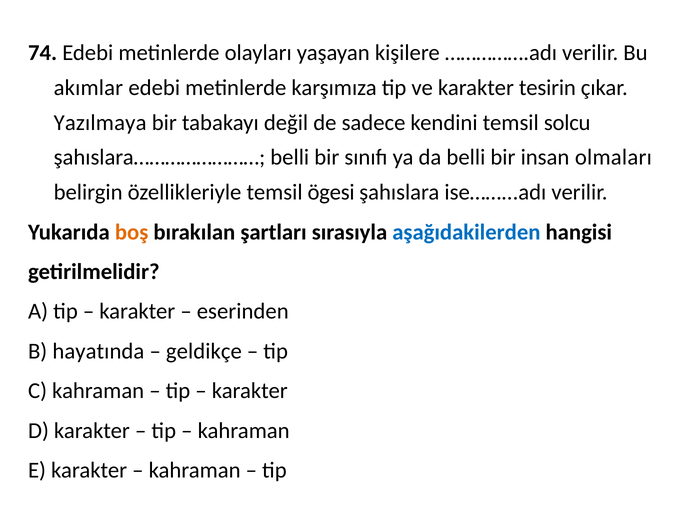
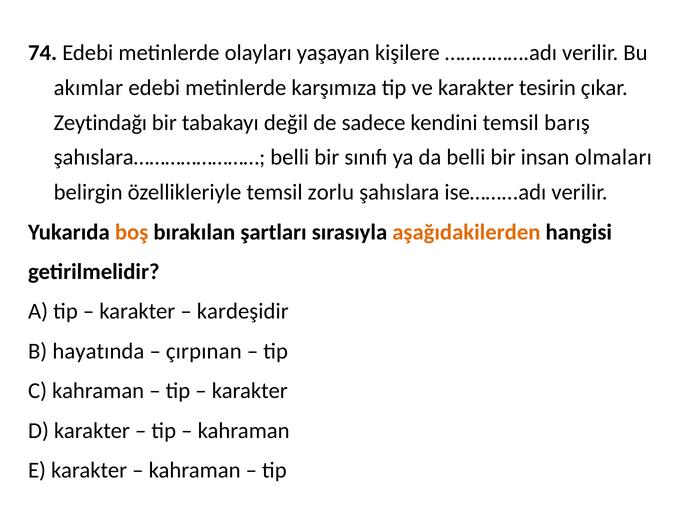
Yazılmaya: Yazılmaya -> Zeytindağı
solcu: solcu -> barış
ögesi: ögesi -> zorlu
aşağıdakilerden colour: blue -> orange
eserinden: eserinden -> kardeşidir
geldikçe: geldikçe -> çırpınan
